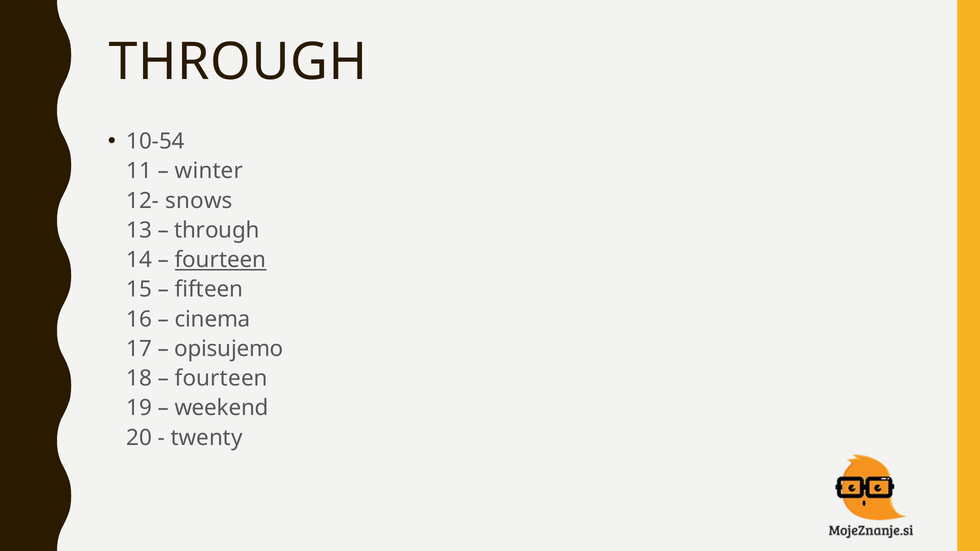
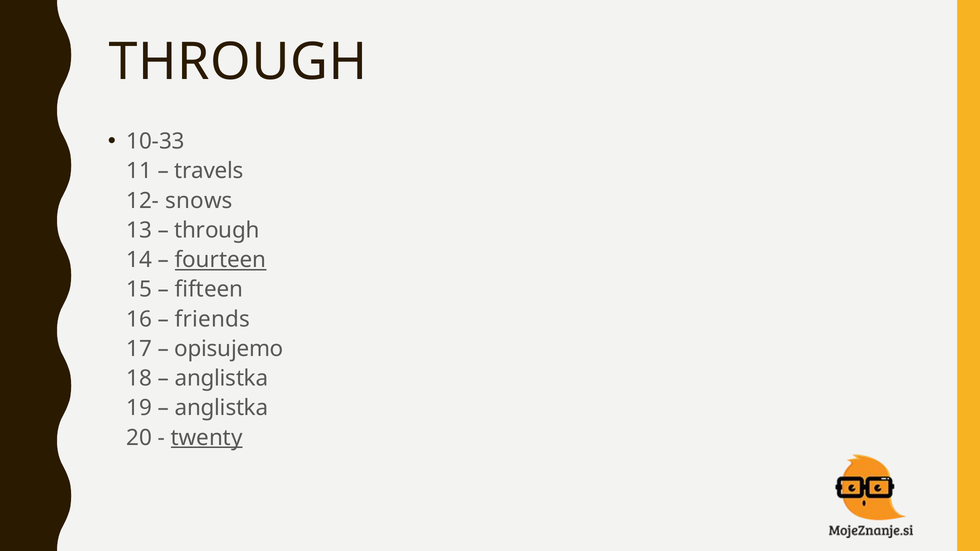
10-54: 10-54 -> 10-33
winter: winter -> travels
cinema: cinema -> friends
fourteen at (221, 379): fourteen -> anglistka
weekend at (222, 408): weekend -> anglistka
twenty underline: none -> present
